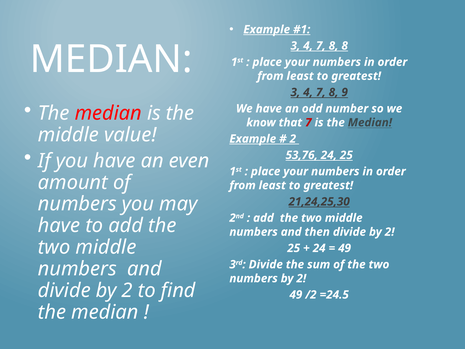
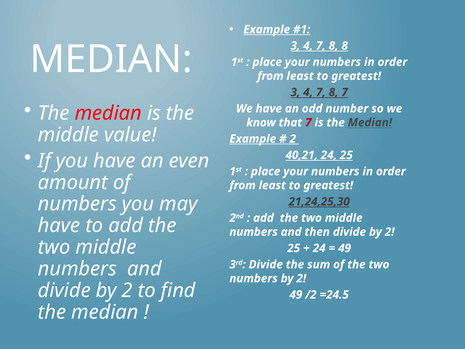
8 9: 9 -> 7
53,76: 53,76 -> 40,21
